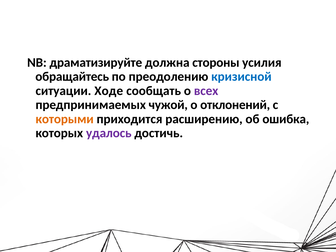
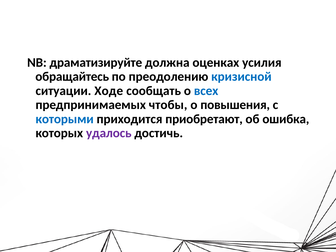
стороны: стороны -> оценках
всех colour: purple -> blue
чужой: чужой -> чтобы
отклонений: отклонений -> повышения
которыми colour: orange -> blue
расширению: расширению -> приобретают
